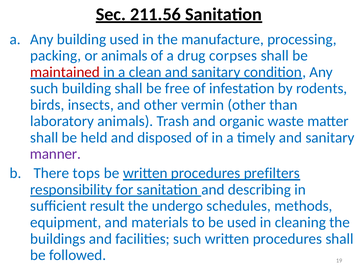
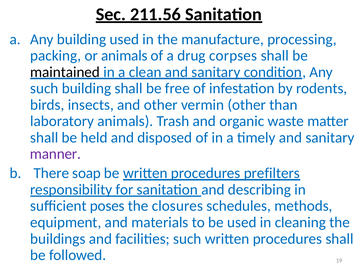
maintained colour: red -> black
tops: tops -> soap
result: result -> poses
undergo: undergo -> closures
